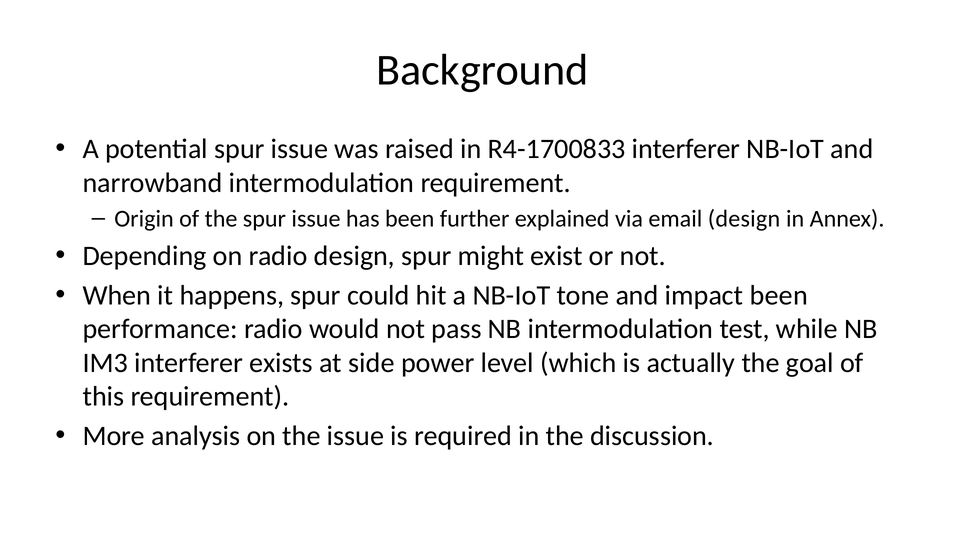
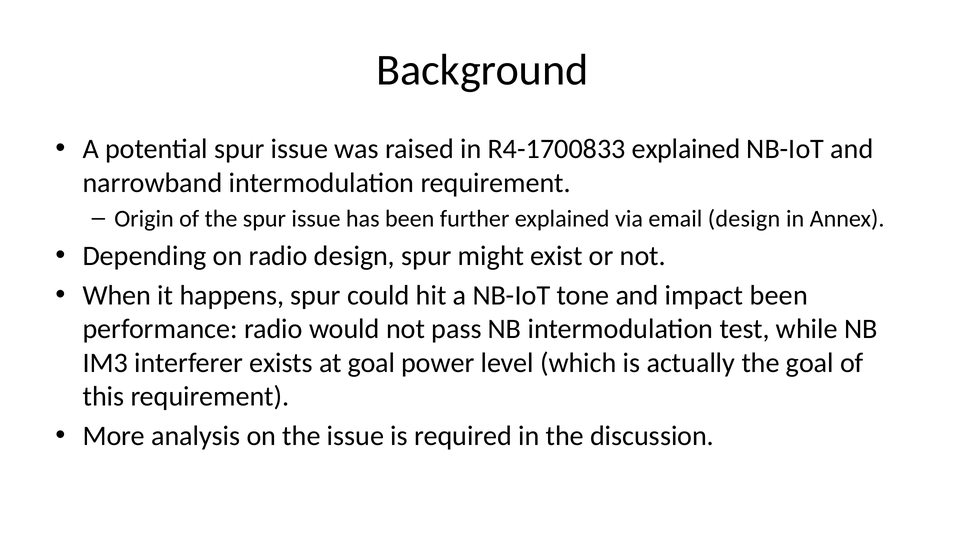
R4-1700833 interferer: interferer -> explained
at side: side -> goal
